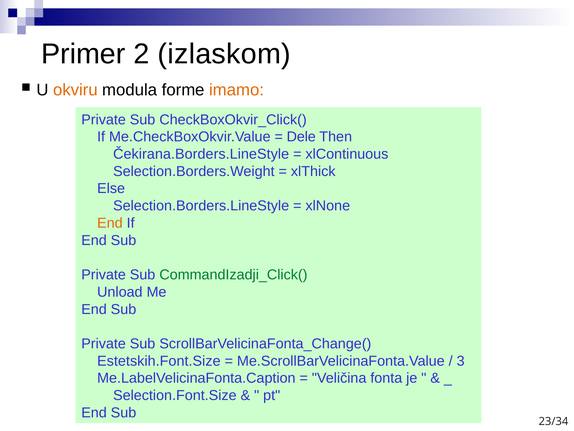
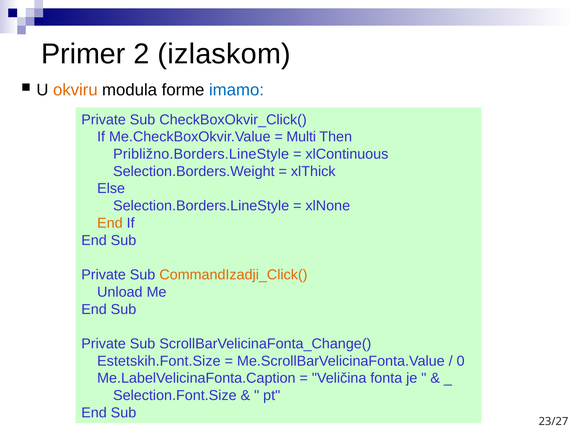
imamo colour: orange -> blue
Dele: Dele -> Multi
Čekirana.Borders.LineStyle: Čekirana.Borders.LineStyle -> Približno.Borders.LineStyle
CommandIzadji_Click( colour: green -> orange
3: 3 -> 0
23/34: 23/34 -> 23/27
